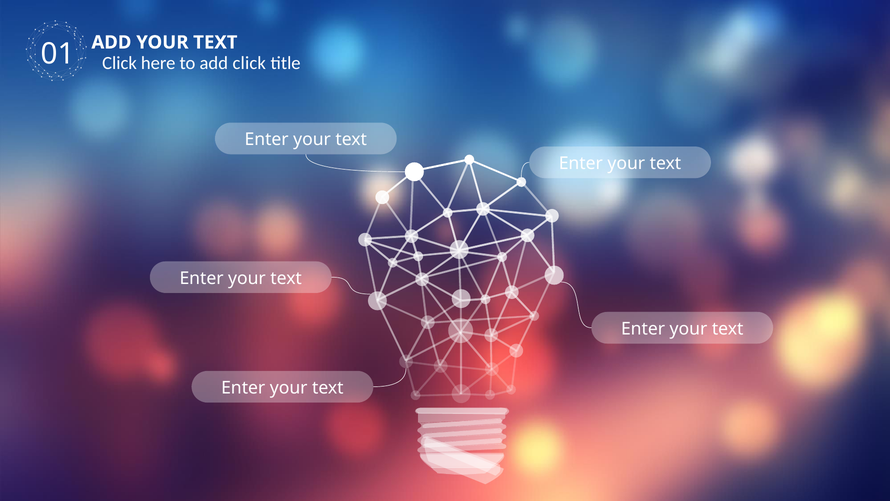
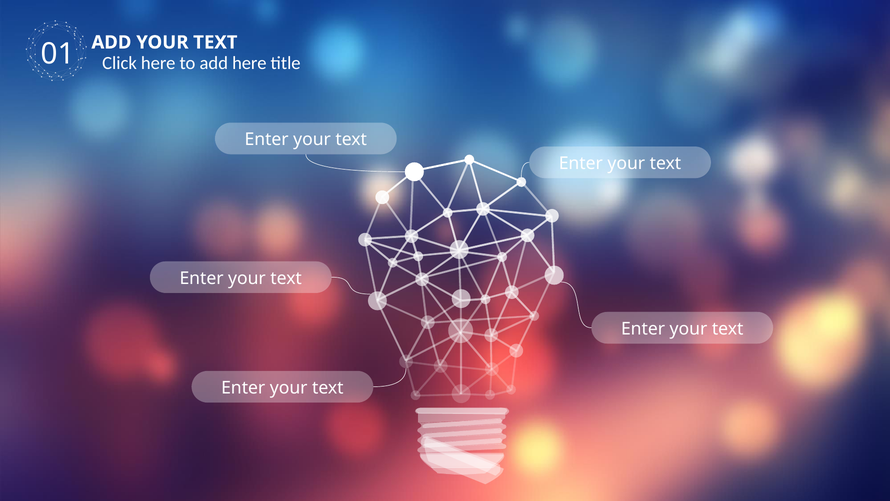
add click: click -> here
